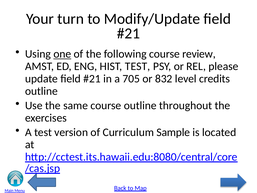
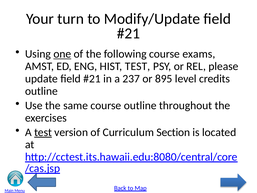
review: review -> exams
705: 705 -> 237
832: 832 -> 895
test at (43, 132) underline: none -> present
Sample: Sample -> Section
